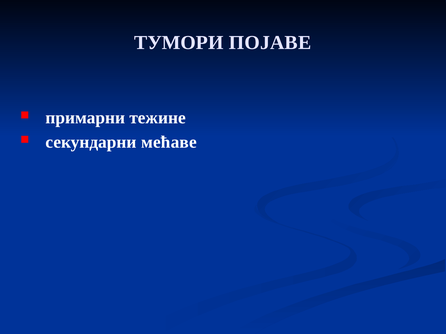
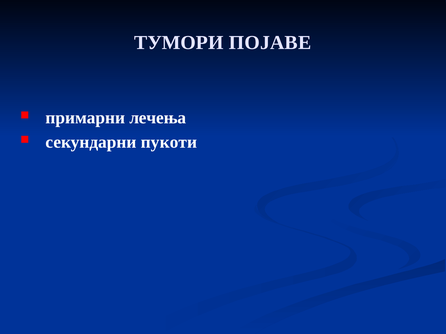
тежине: тежине -> лечења
мећаве: мећаве -> пукоти
